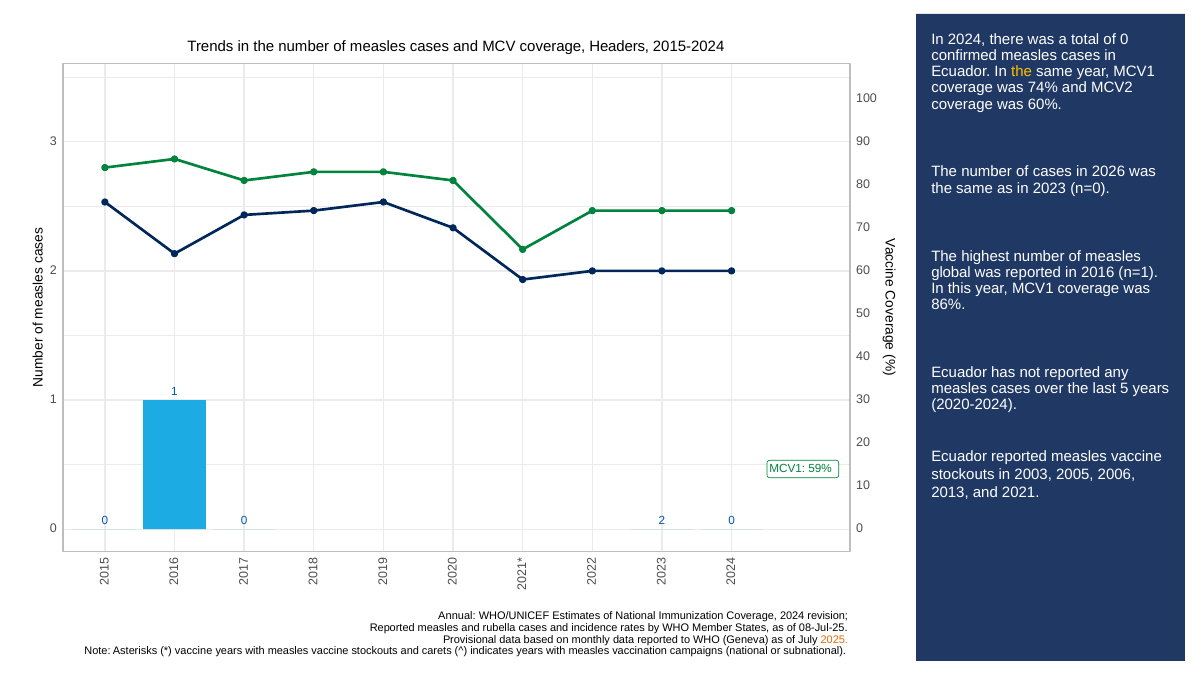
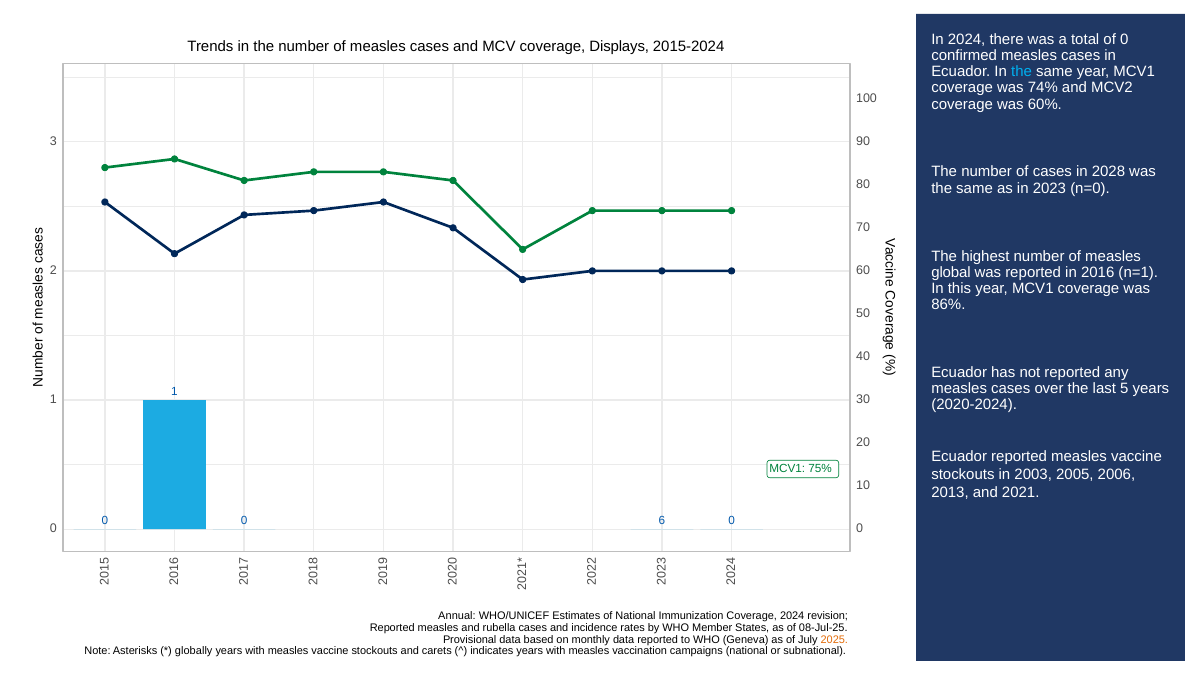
Headers: Headers -> Displays
the at (1022, 72) colour: yellow -> light blue
2026: 2026 -> 2028
59%: 59% -> 75%
2 at (662, 520): 2 -> 6
vaccine at (194, 651): vaccine -> globally
